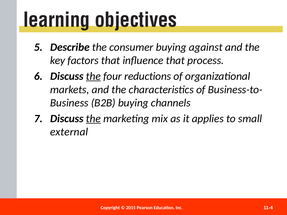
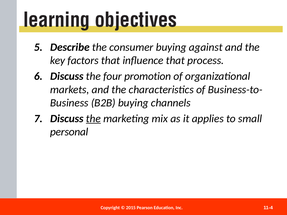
the at (93, 76) underline: present -> none
reductions: reductions -> promotion
external: external -> personal
